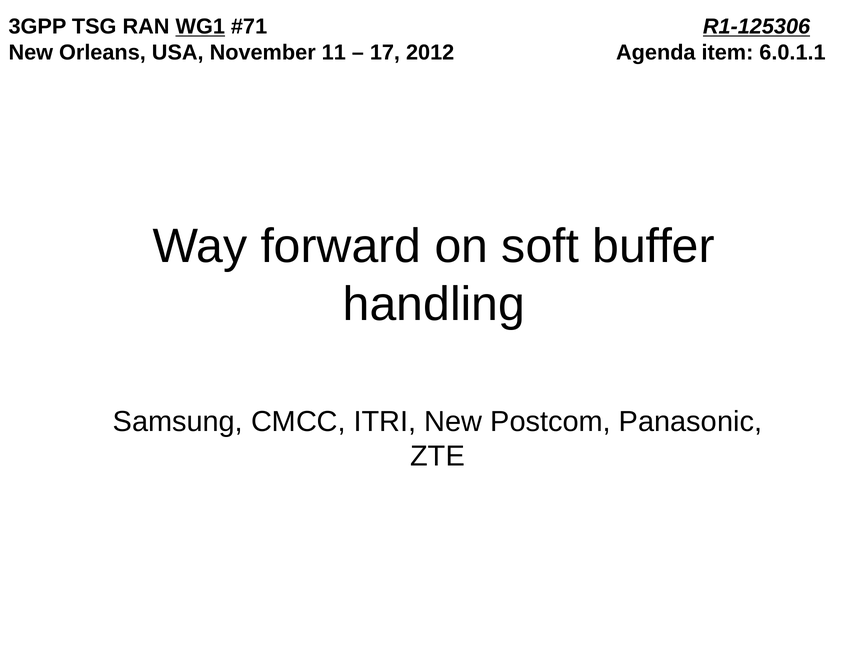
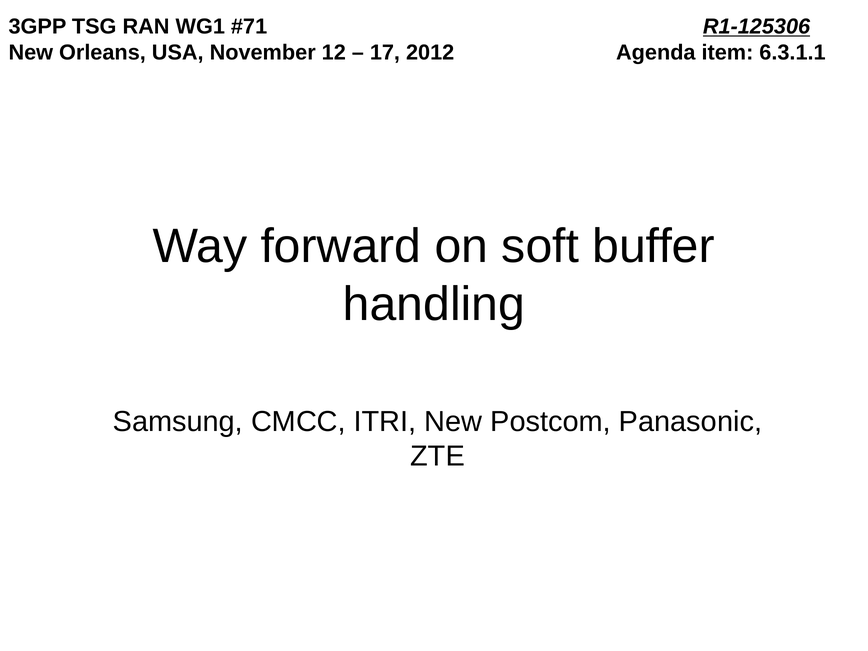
WG1 underline: present -> none
11: 11 -> 12
6.0.1.1: 6.0.1.1 -> 6.3.1.1
